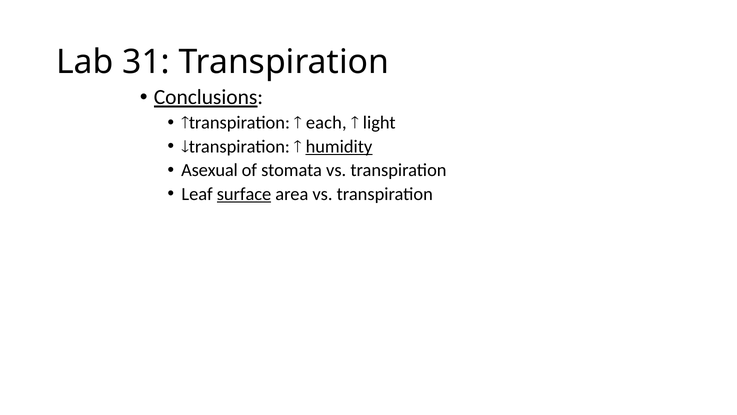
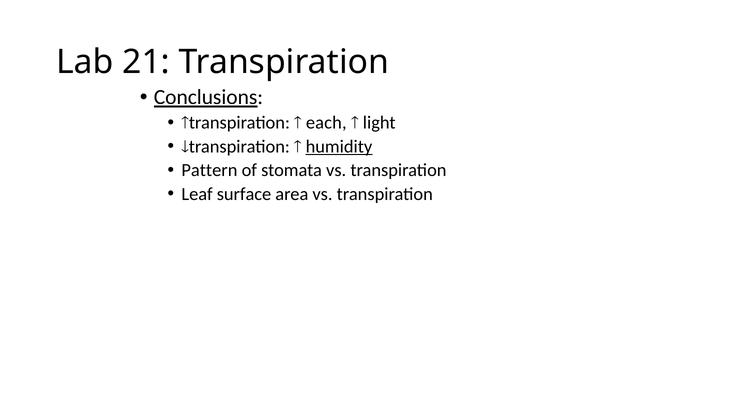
31: 31 -> 21
Asexual: Asexual -> Pattern
surface underline: present -> none
